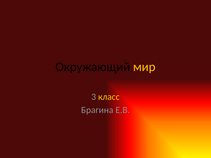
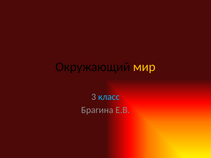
класс colour: yellow -> light blue
